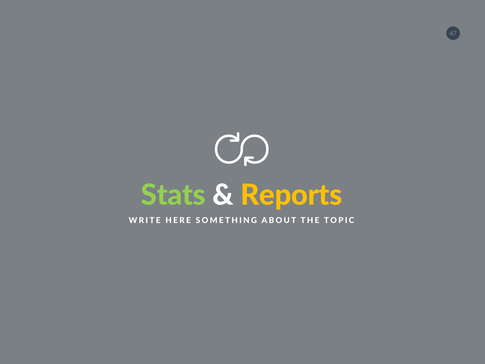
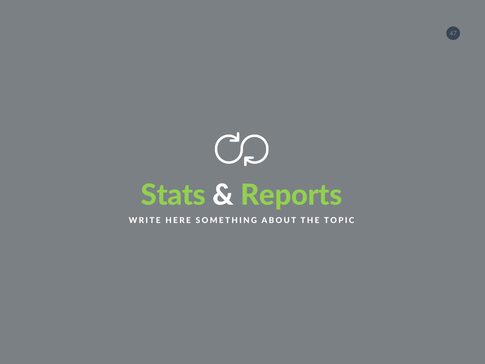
Reports colour: yellow -> light green
